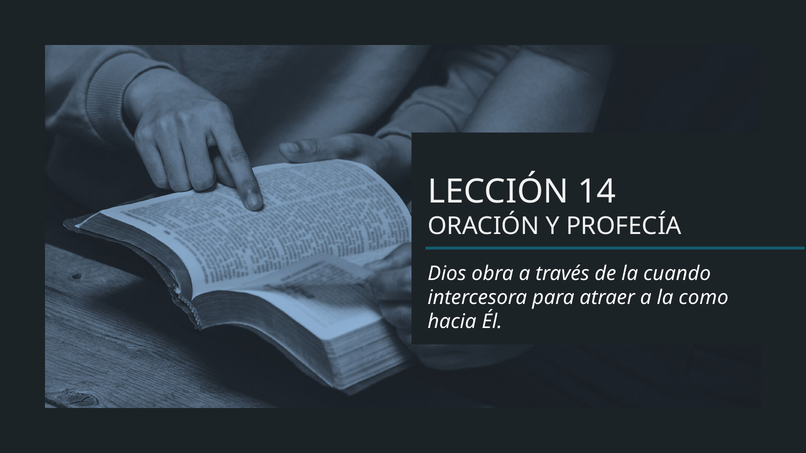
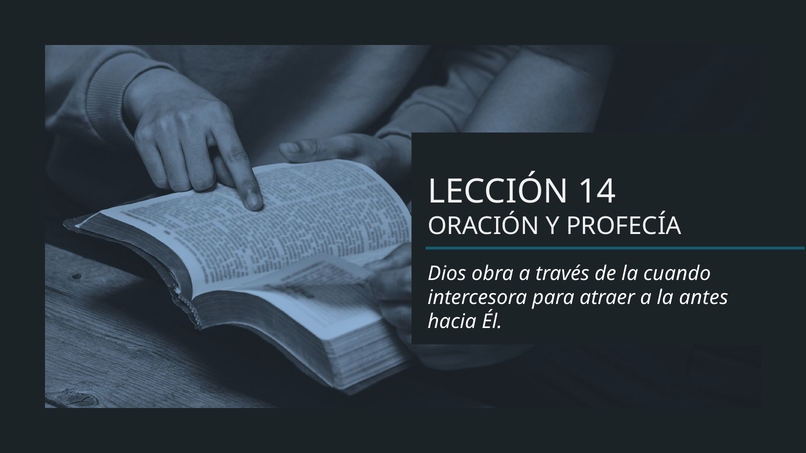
como: como -> antes
